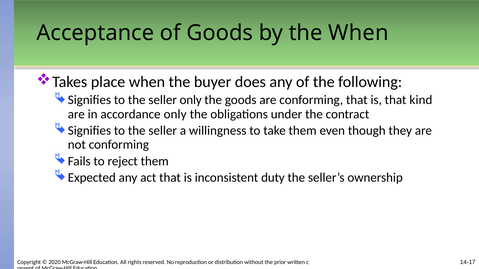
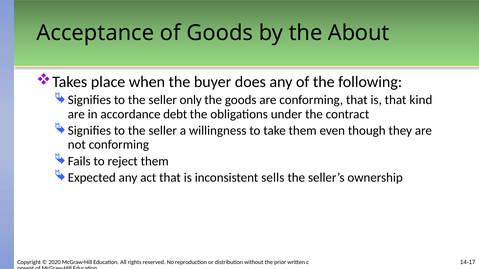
the When: When -> About
accordance only: only -> debt
duty: duty -> sells
